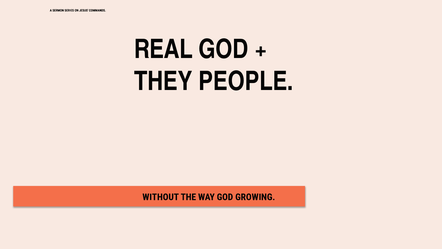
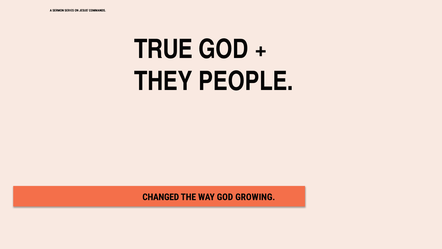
REAL: REAL -> TRUE
WITHOUT: WITHOUT -> CHANGED
